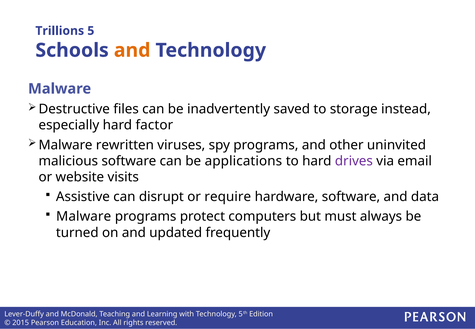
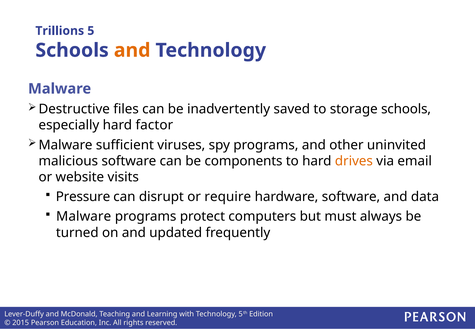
storage instead: instead -> schools
rewritten: rewritten -> sufficient
applications: applications -> components
drives colour: purple -> orange
Assistive: Assistive -> Pressure
